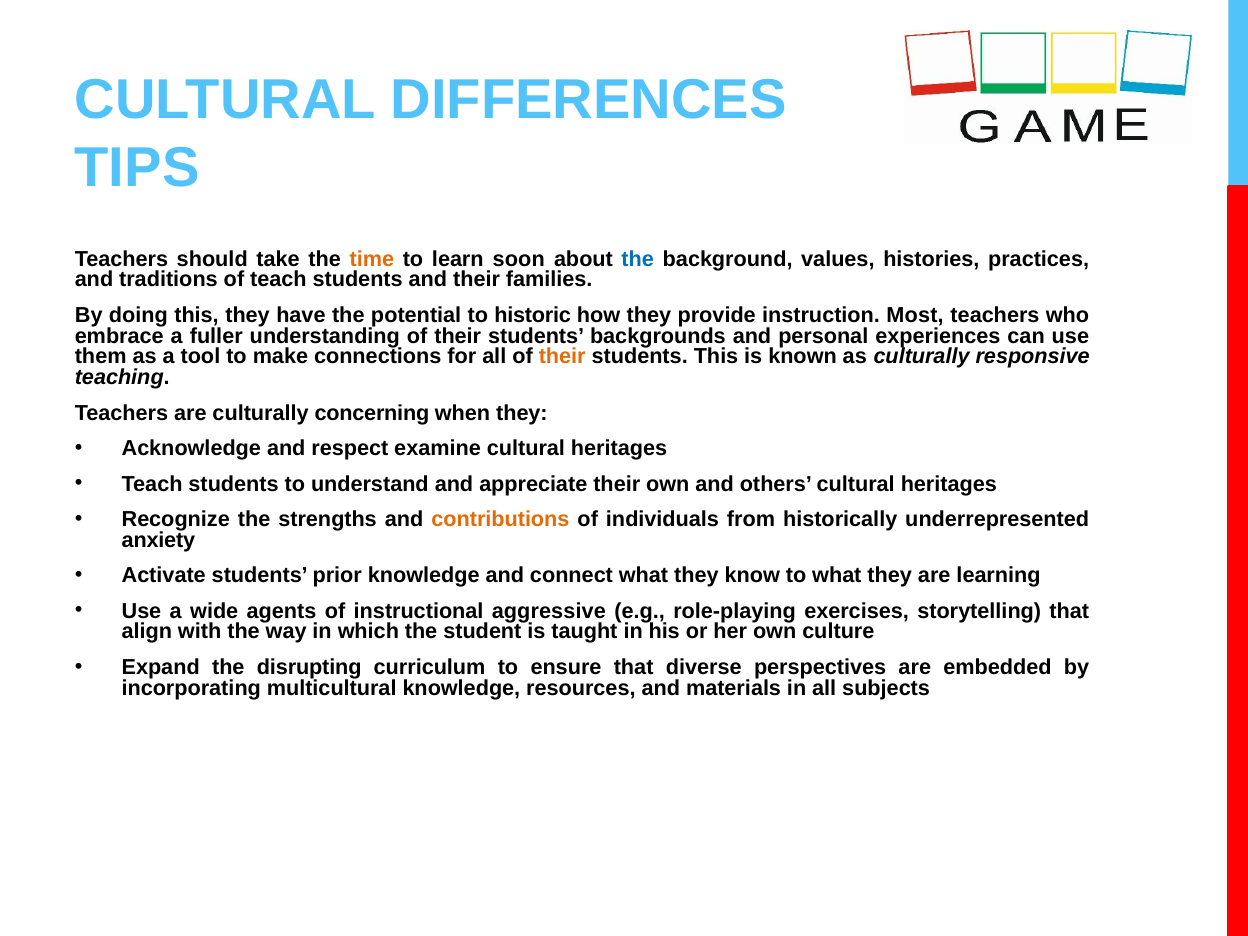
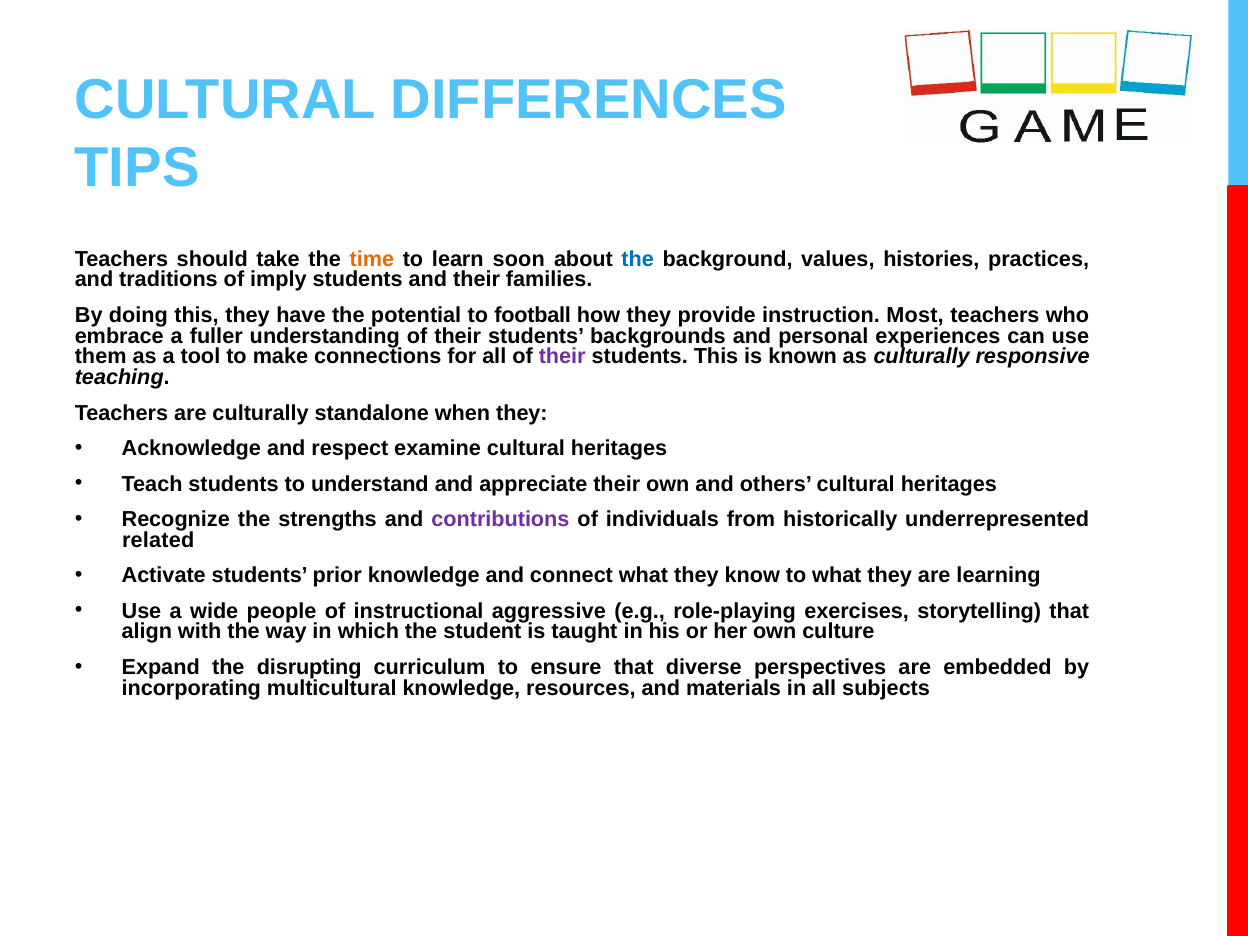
of teach: teach -> imply
historic: historic -> football
their at (562, 357) colour: orange -> purple
concerning: concerning -> standalone
contributions colour: orange -> purple
anxiety: anxiety -> related
agents: agents -> people
